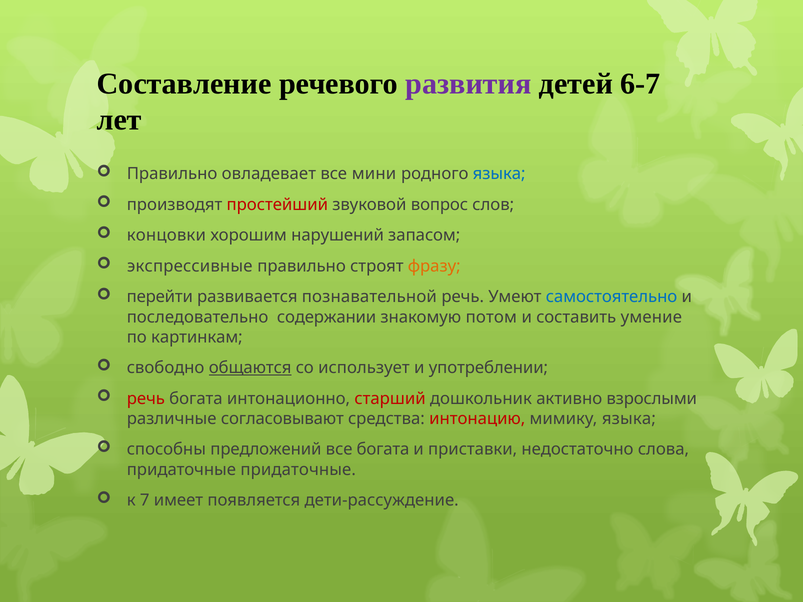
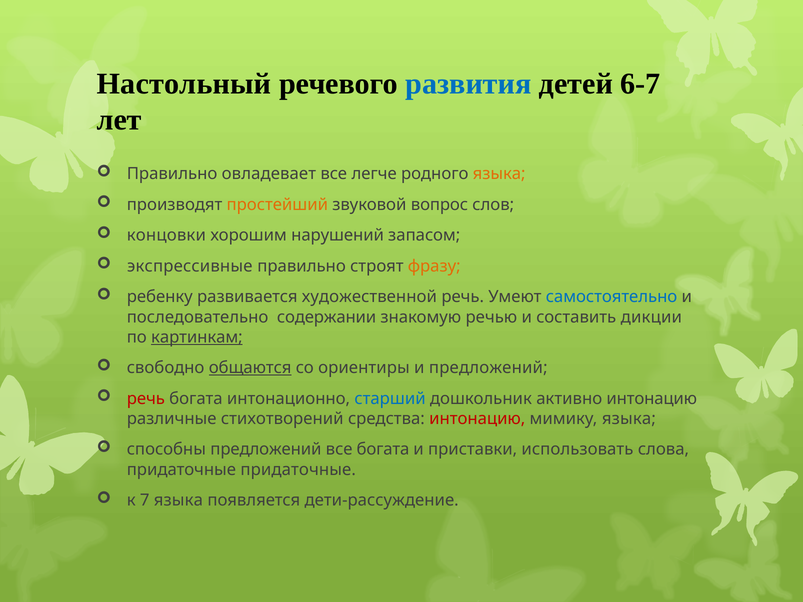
Составление: Составление -> Настольный
развития colour: purple -> blue
мини: мини -> легче
языка at (499, 174) colour: blue -> orange
простейший colour: red -> orange
перейти: перейти -> ребенку
познавательной: познавательной -> художественной
потом: потом -> речью
умение: умение -> дикции
картинкам underline: none -> present
использует: использует -> ориентиры
и употреблении: употреблении -> предложений
старший colour: red -> blue
активно взрослыми: взрослыми -> интонацию
согласовывают: согласовывают -> стихотворений
недостаточно: недостаточно -> использовать
7 имеет: имеет -> языка
